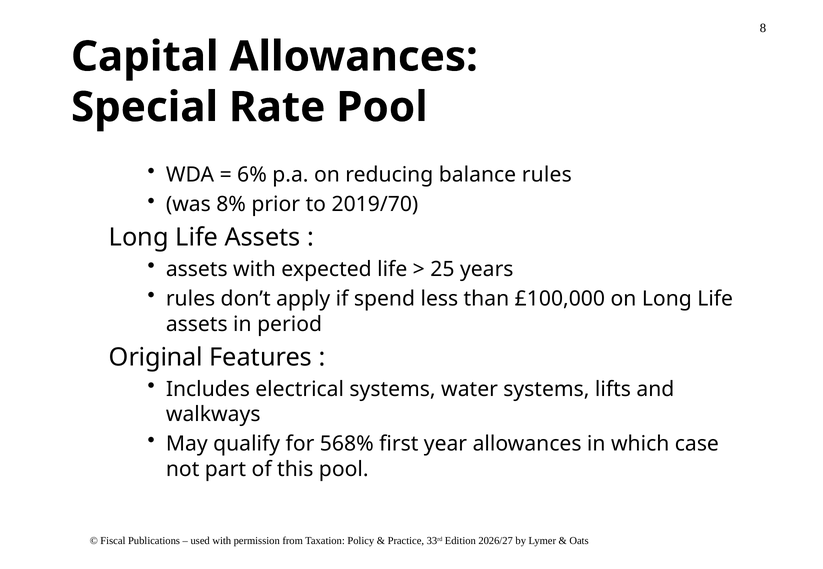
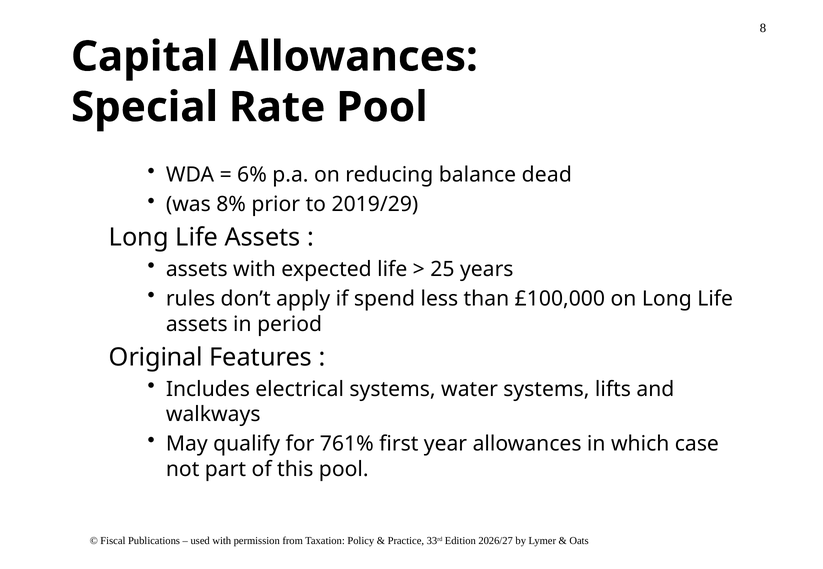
balance rules: rules -> dead
2019/70: 2019/70 -> 2019/29
568%: 568% -> 761%
